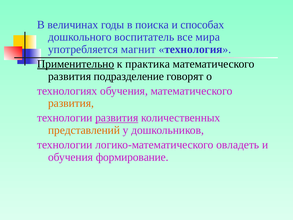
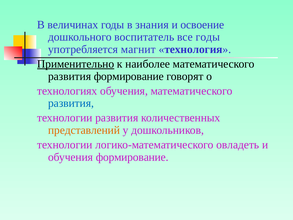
поиска: поиска -> знания
способах: способах -> освоение
все мира: мира -> годы
практика: практика -> наиболее
развития подразделение: подразделение -> формирование
развития at (71, 103) colour: orange -> blue
развития at (117, 118) underline: present -> none
